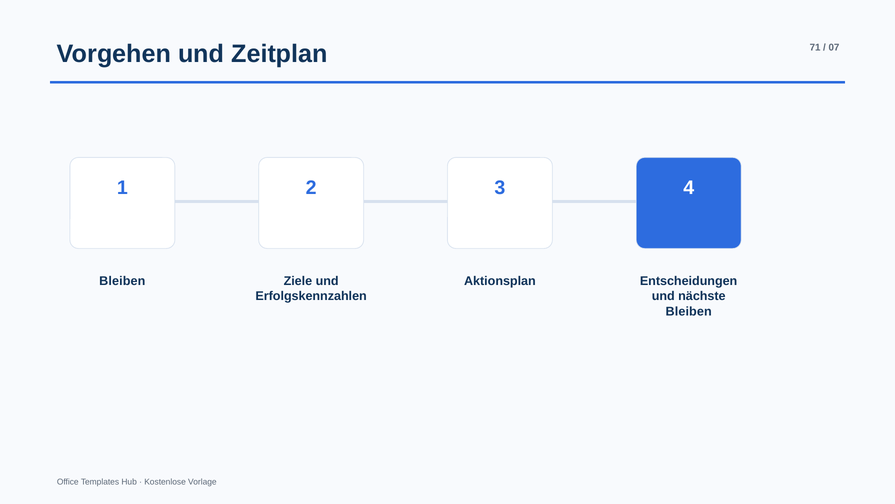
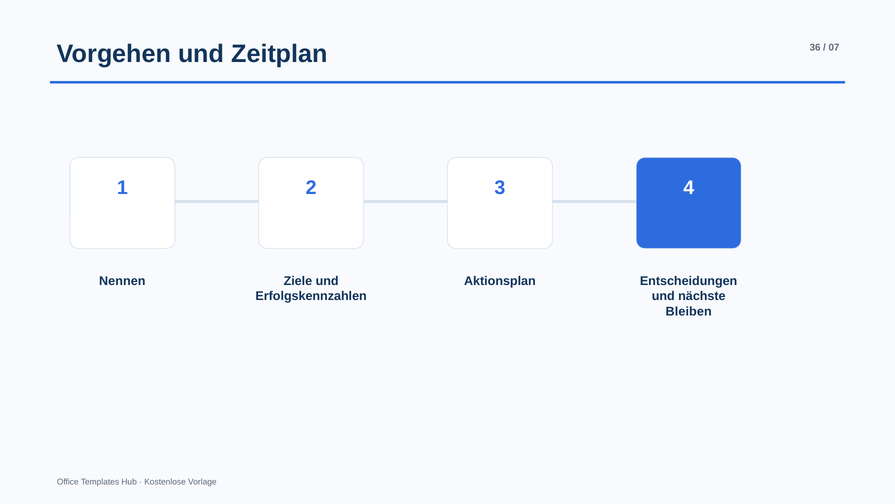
71: 71 -> 36
Bleiben at (122, 281): Bleiben -> Nennen
